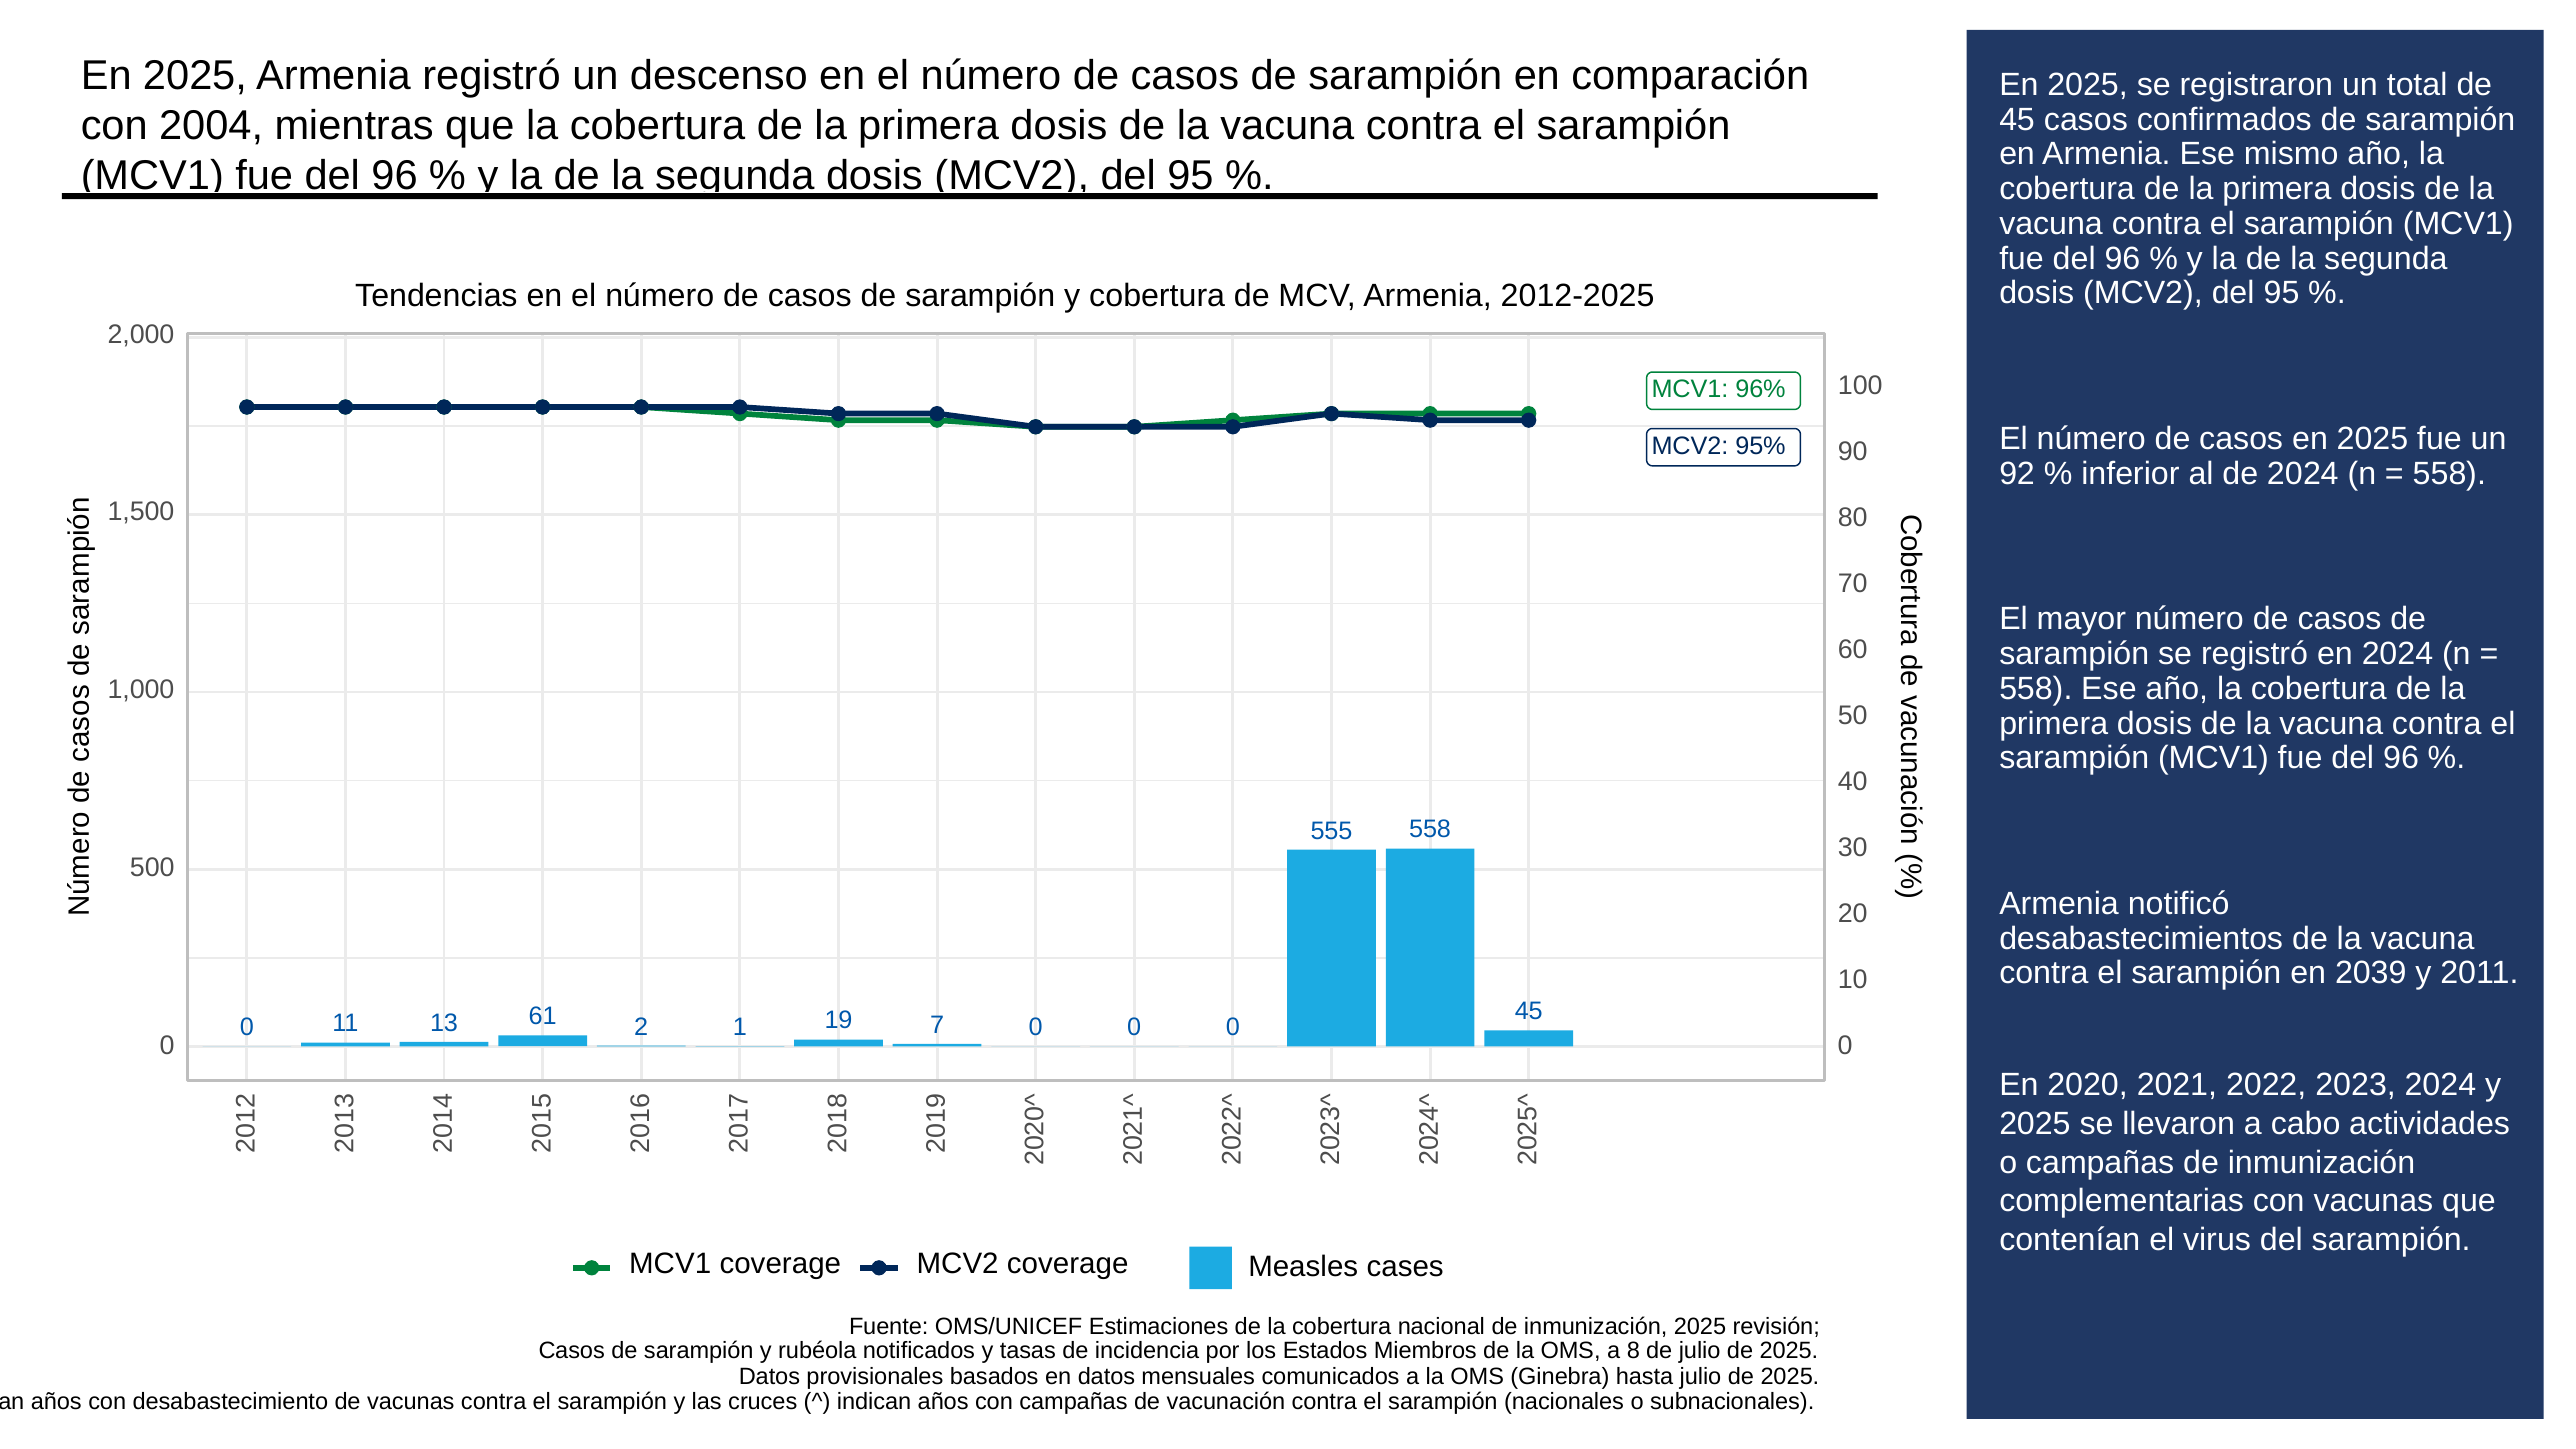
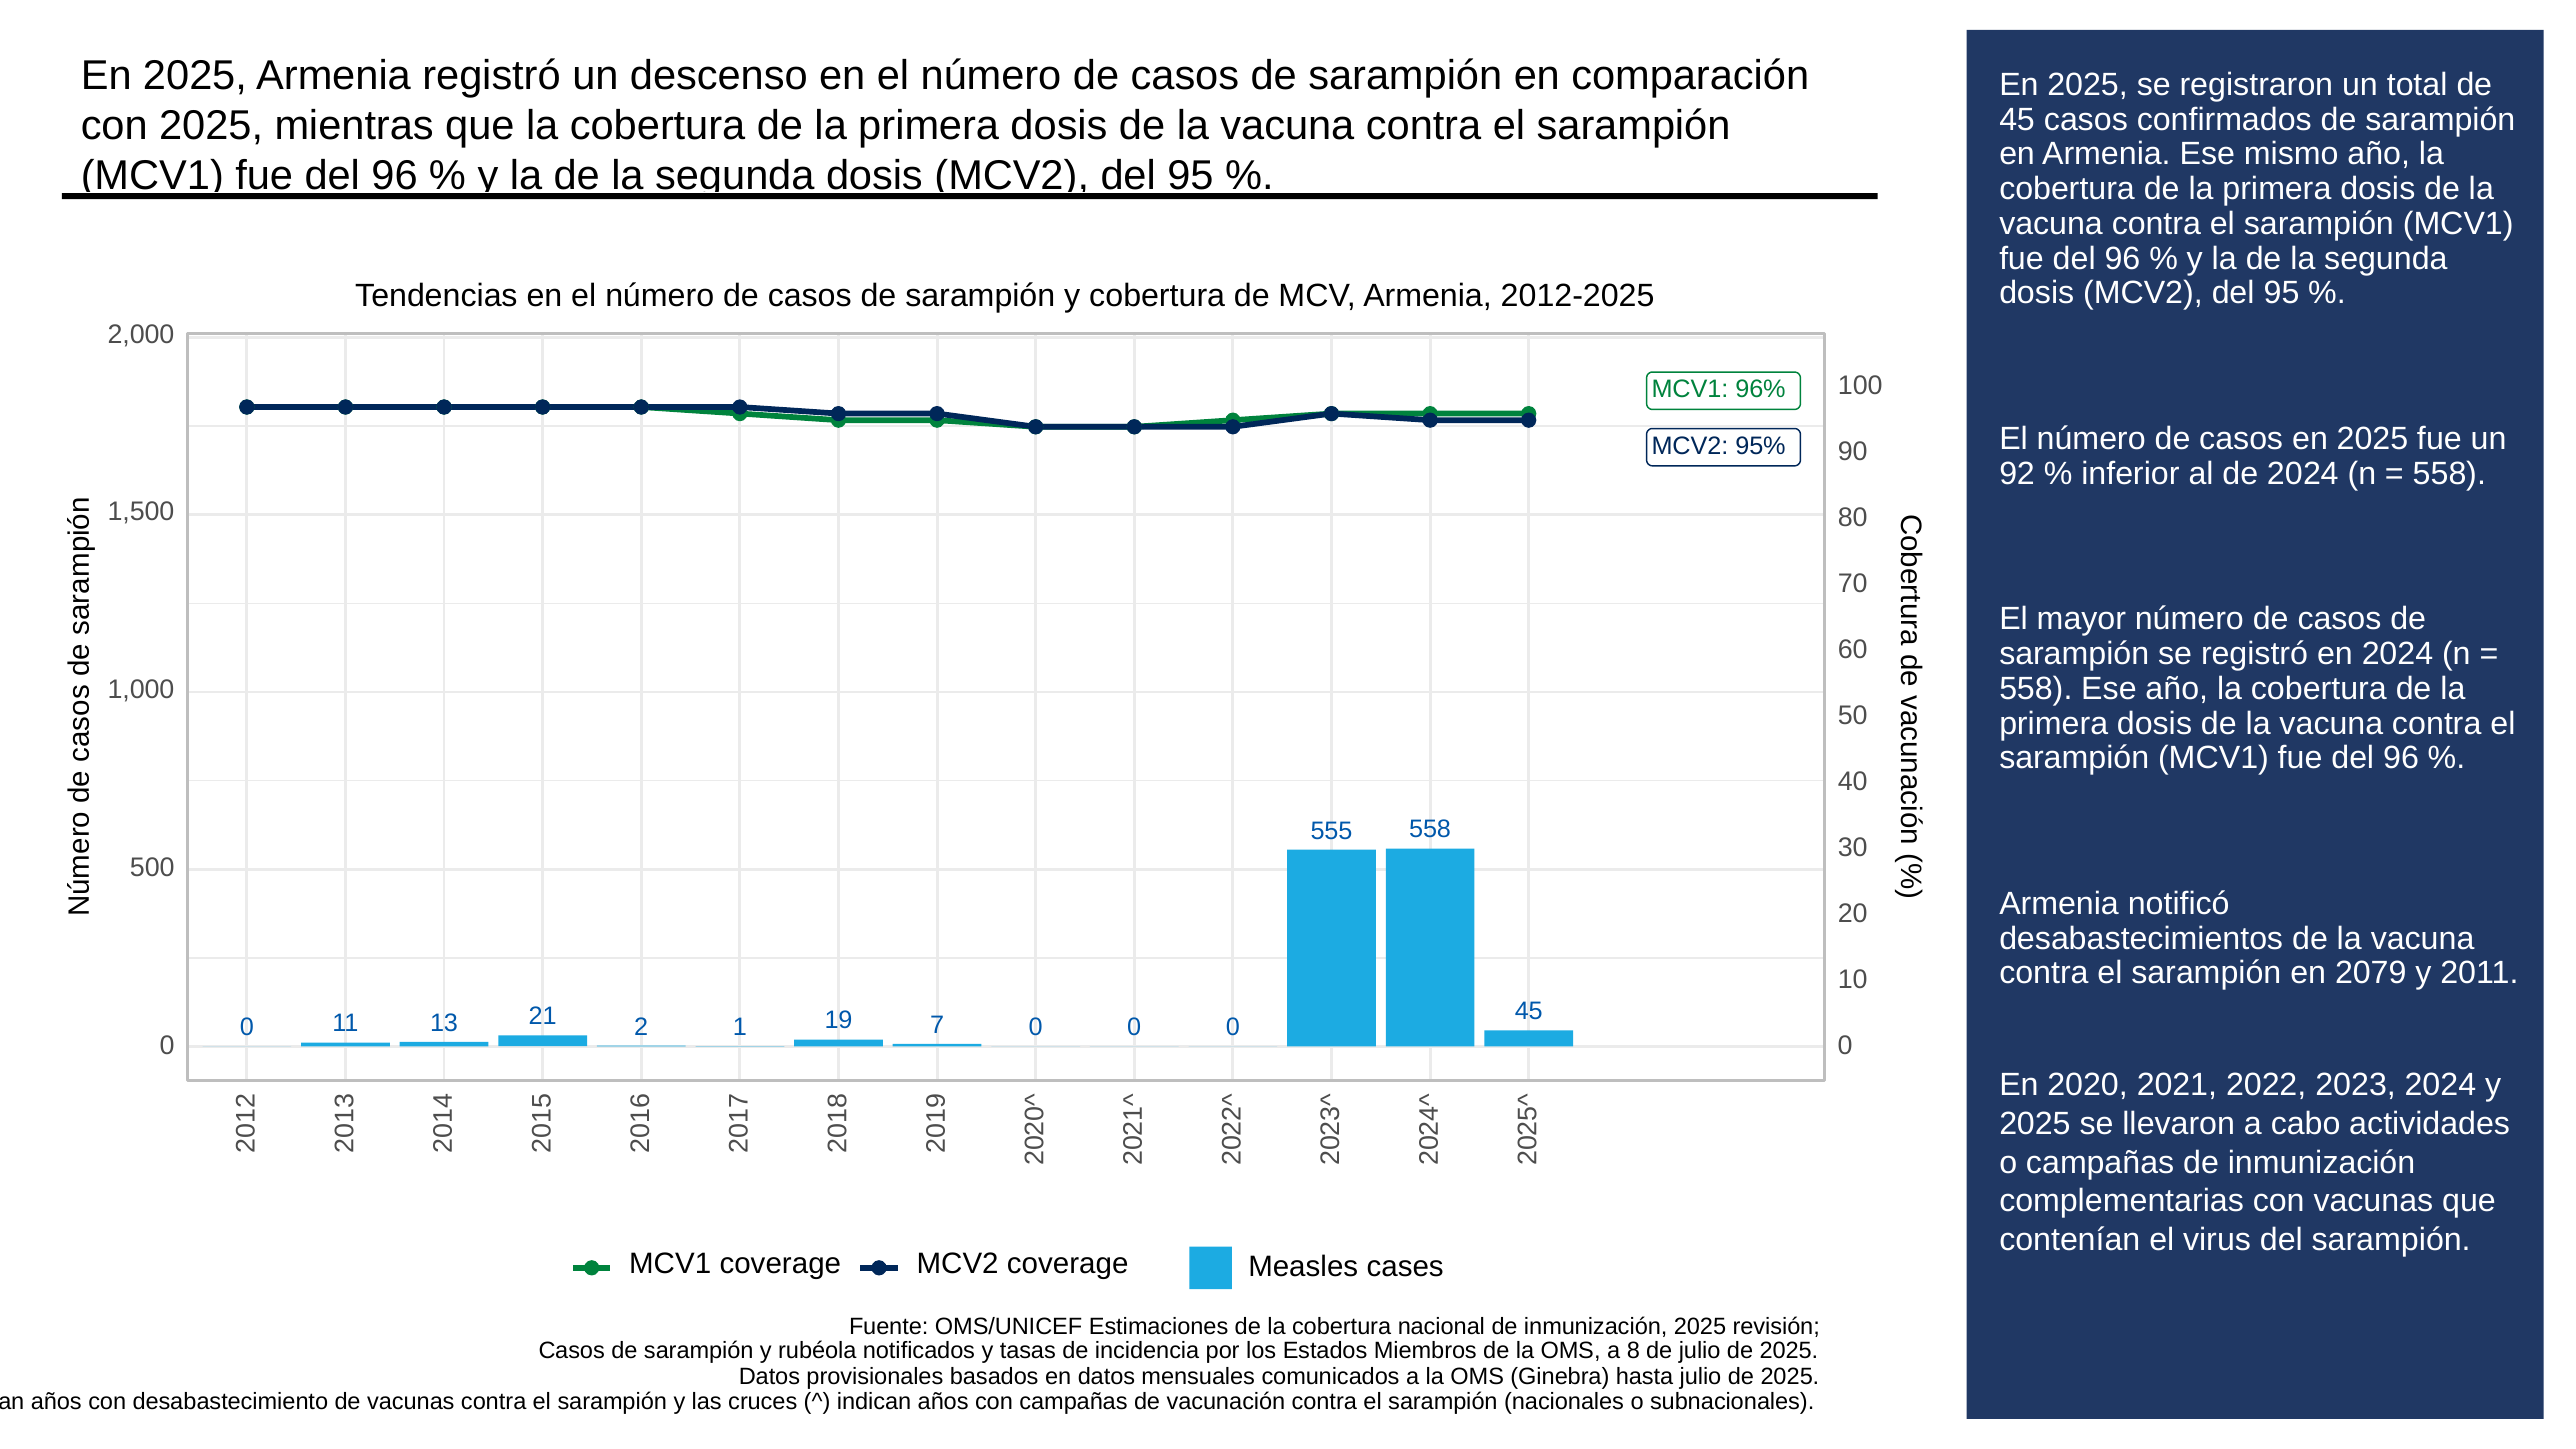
con 2004: 2004 -> 2025
2039: 2039 -> 2079
61: 61 -> 21
